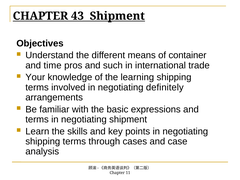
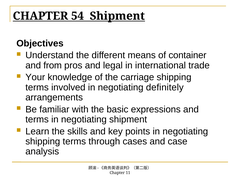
43: 43 -> 54
time: time -> from
such: such -> legal
learning: learning -> carriage
